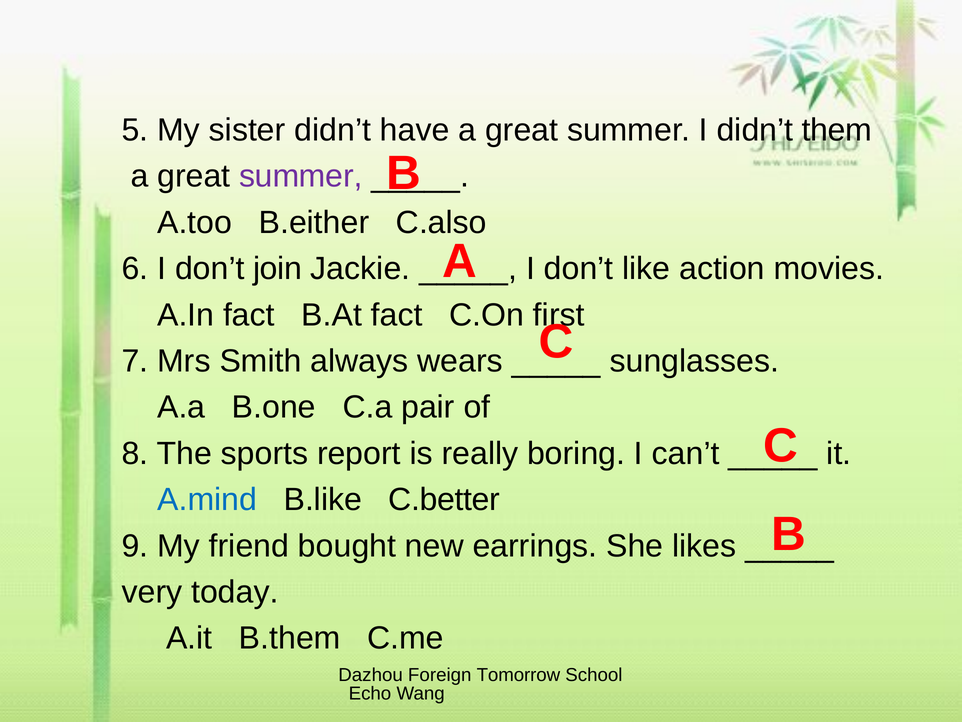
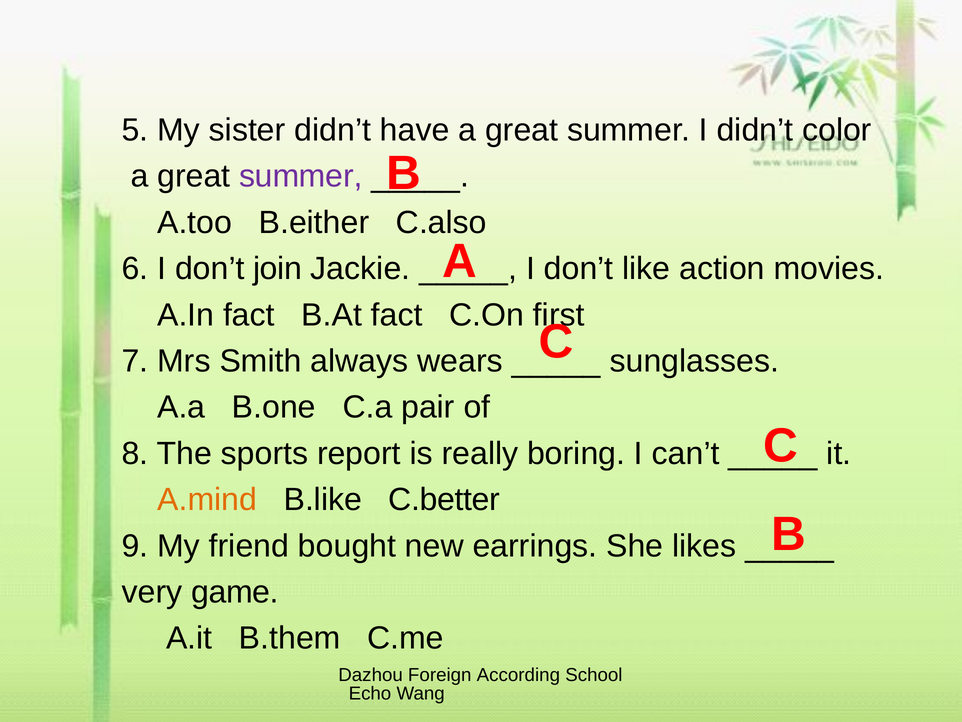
them: them -> color
A.mind colour: blue -> orange
today: today -> game
Tomorrow: Tomorrow -> According
